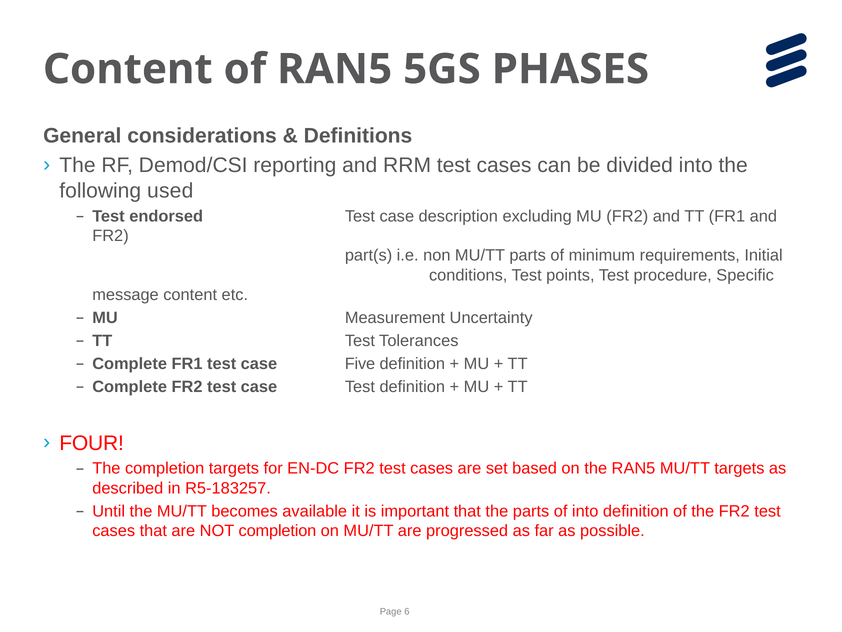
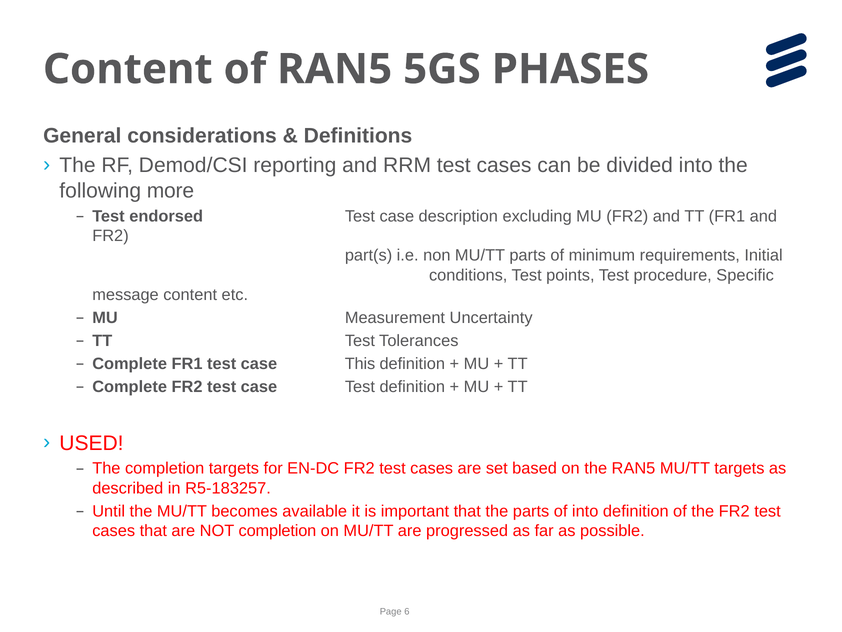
used: used -> more
Five: Five -> This
FOUR: FOUR -> USED
